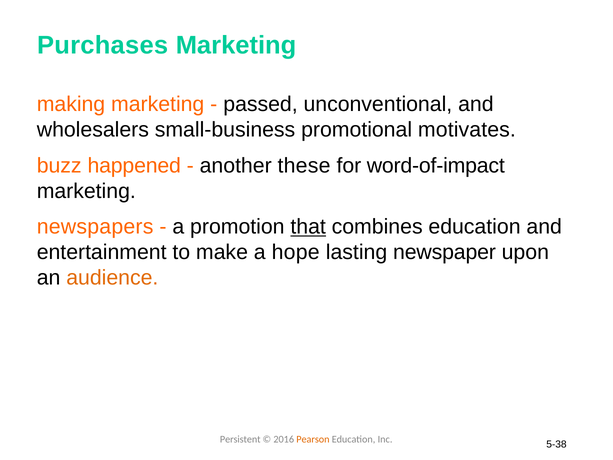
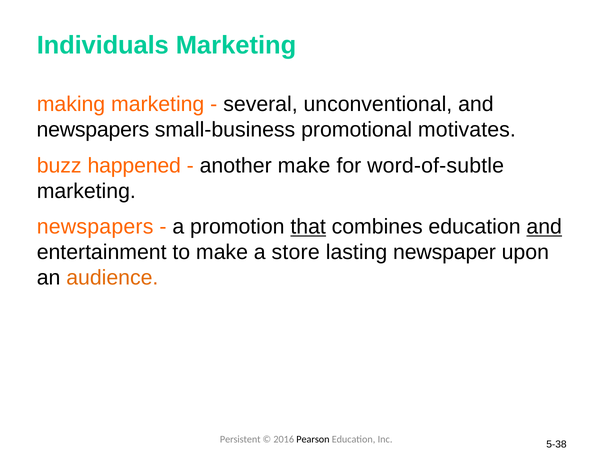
Purchases: Purchases -> Individuals
passed: passed -> several
wholesalers at (93, 130): wholesalers -> newspapers
another these: these -> make
word-of-impact: word-of-impact -> word-of-subtle
and at (544, 227) underline: none -> present
hope: hope -> store
Pearson colour: orange -> black
